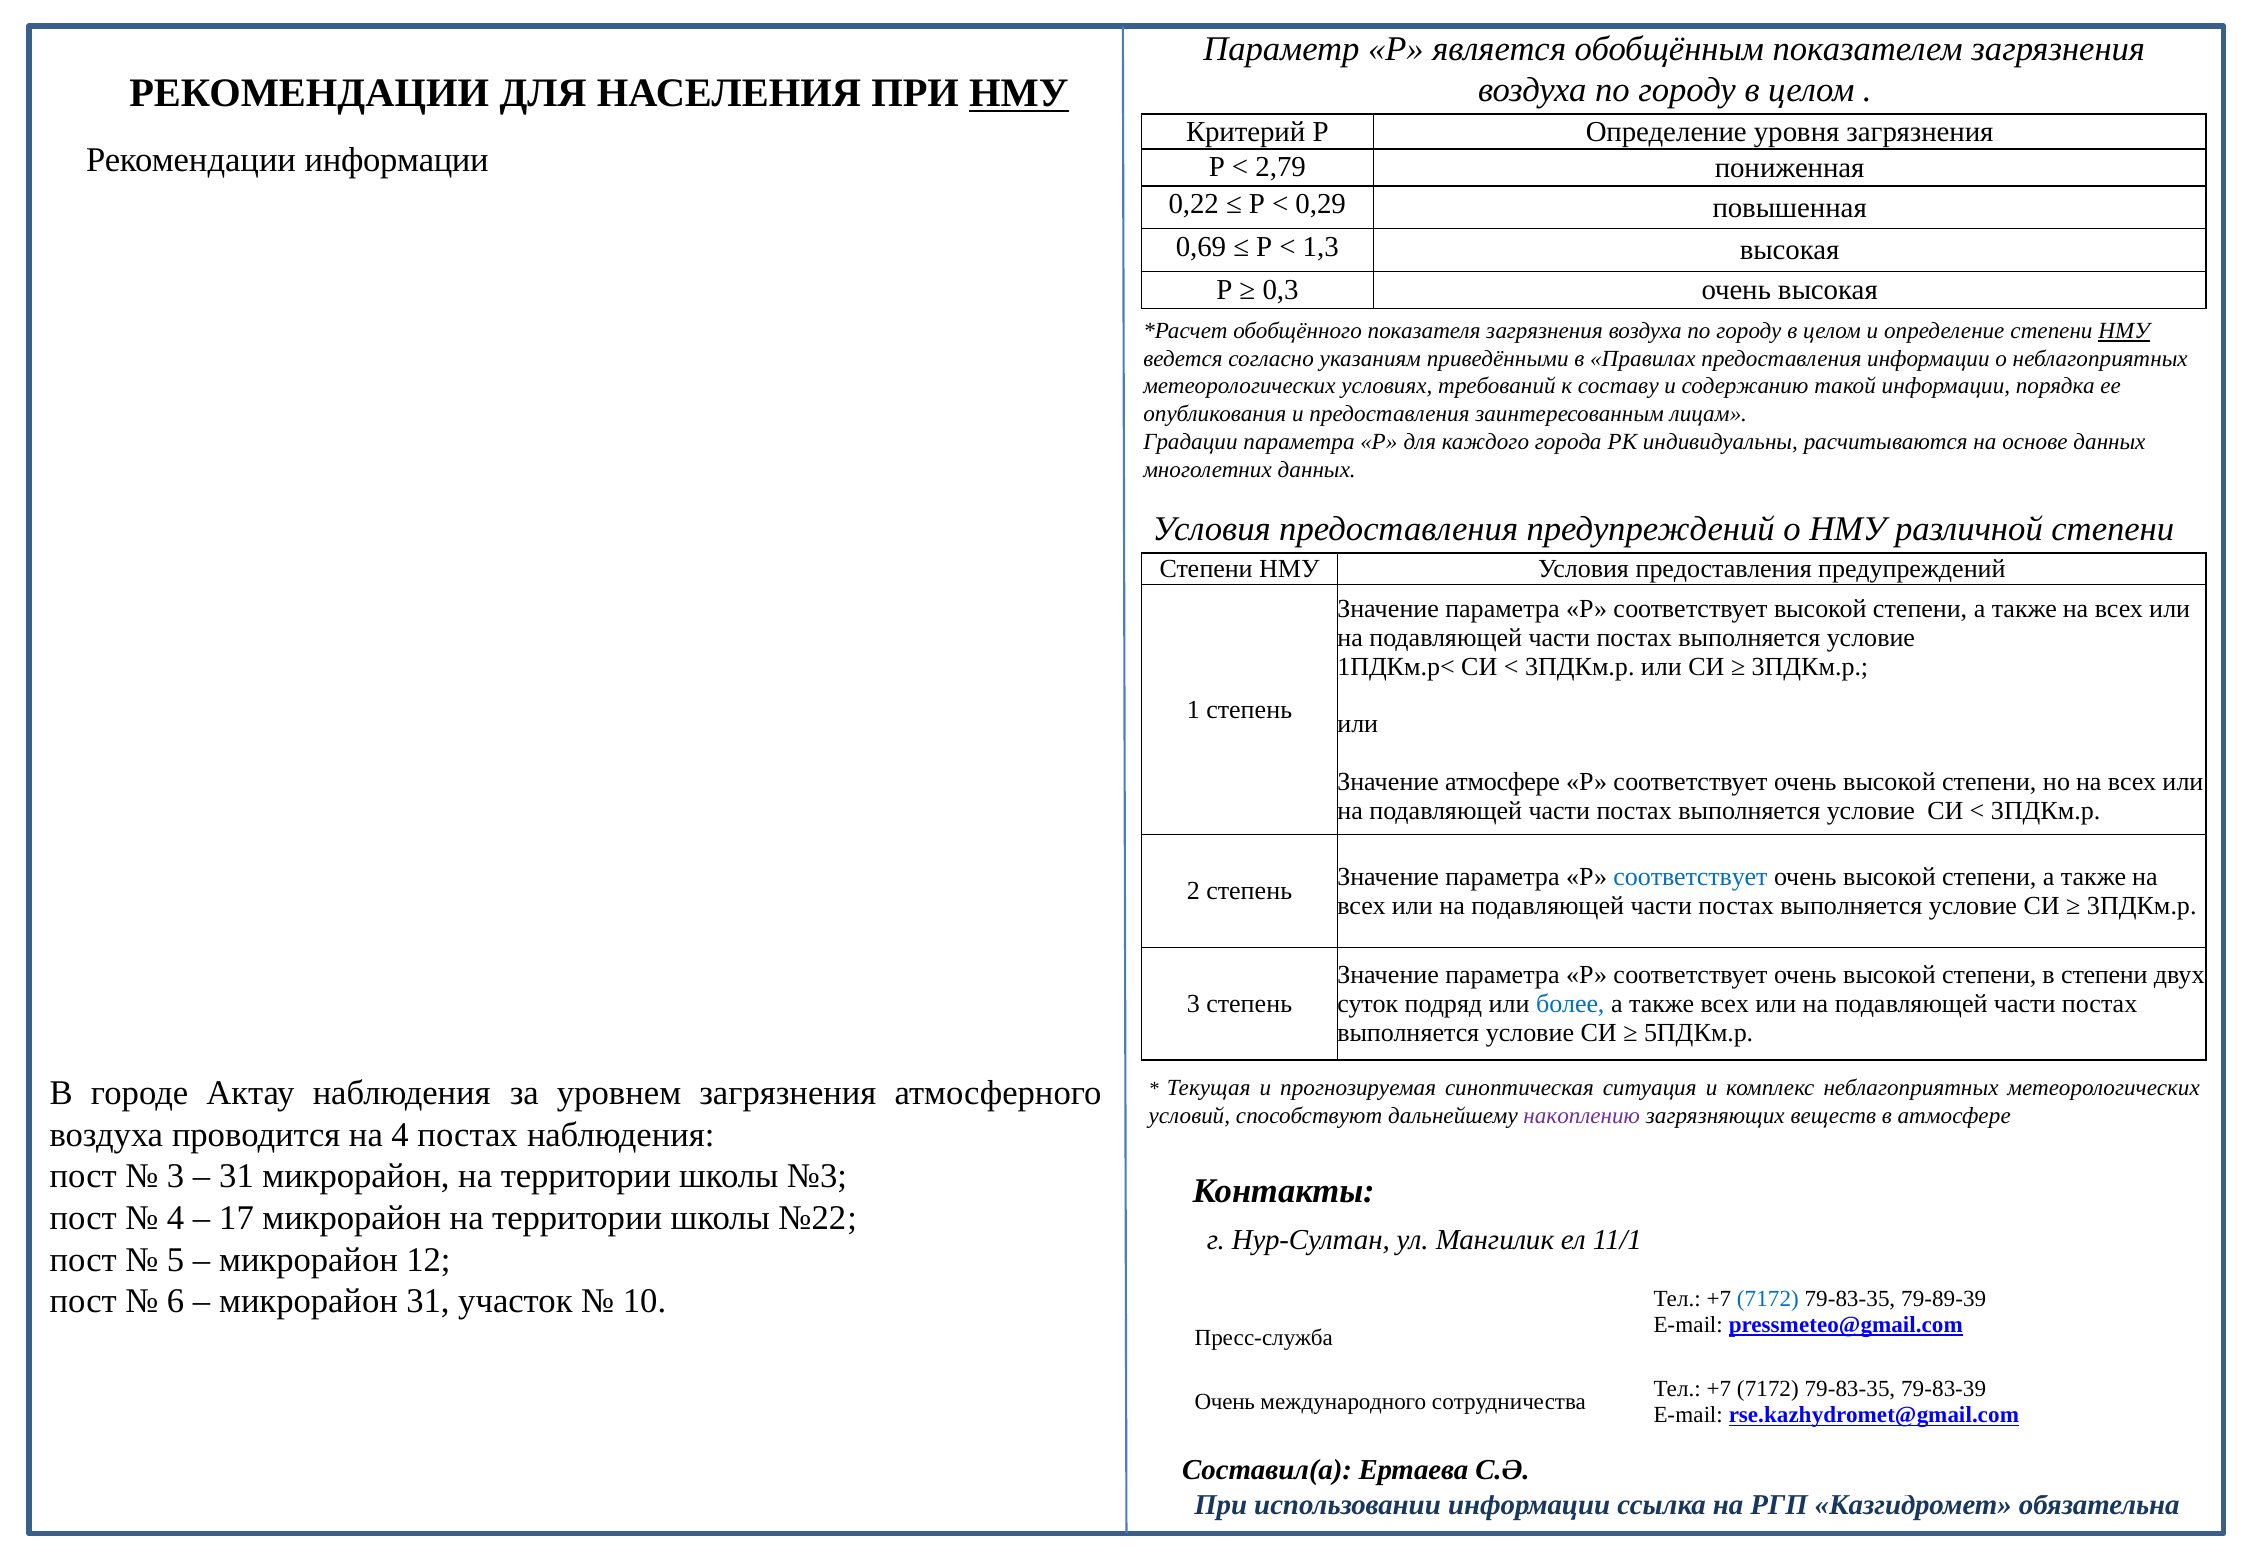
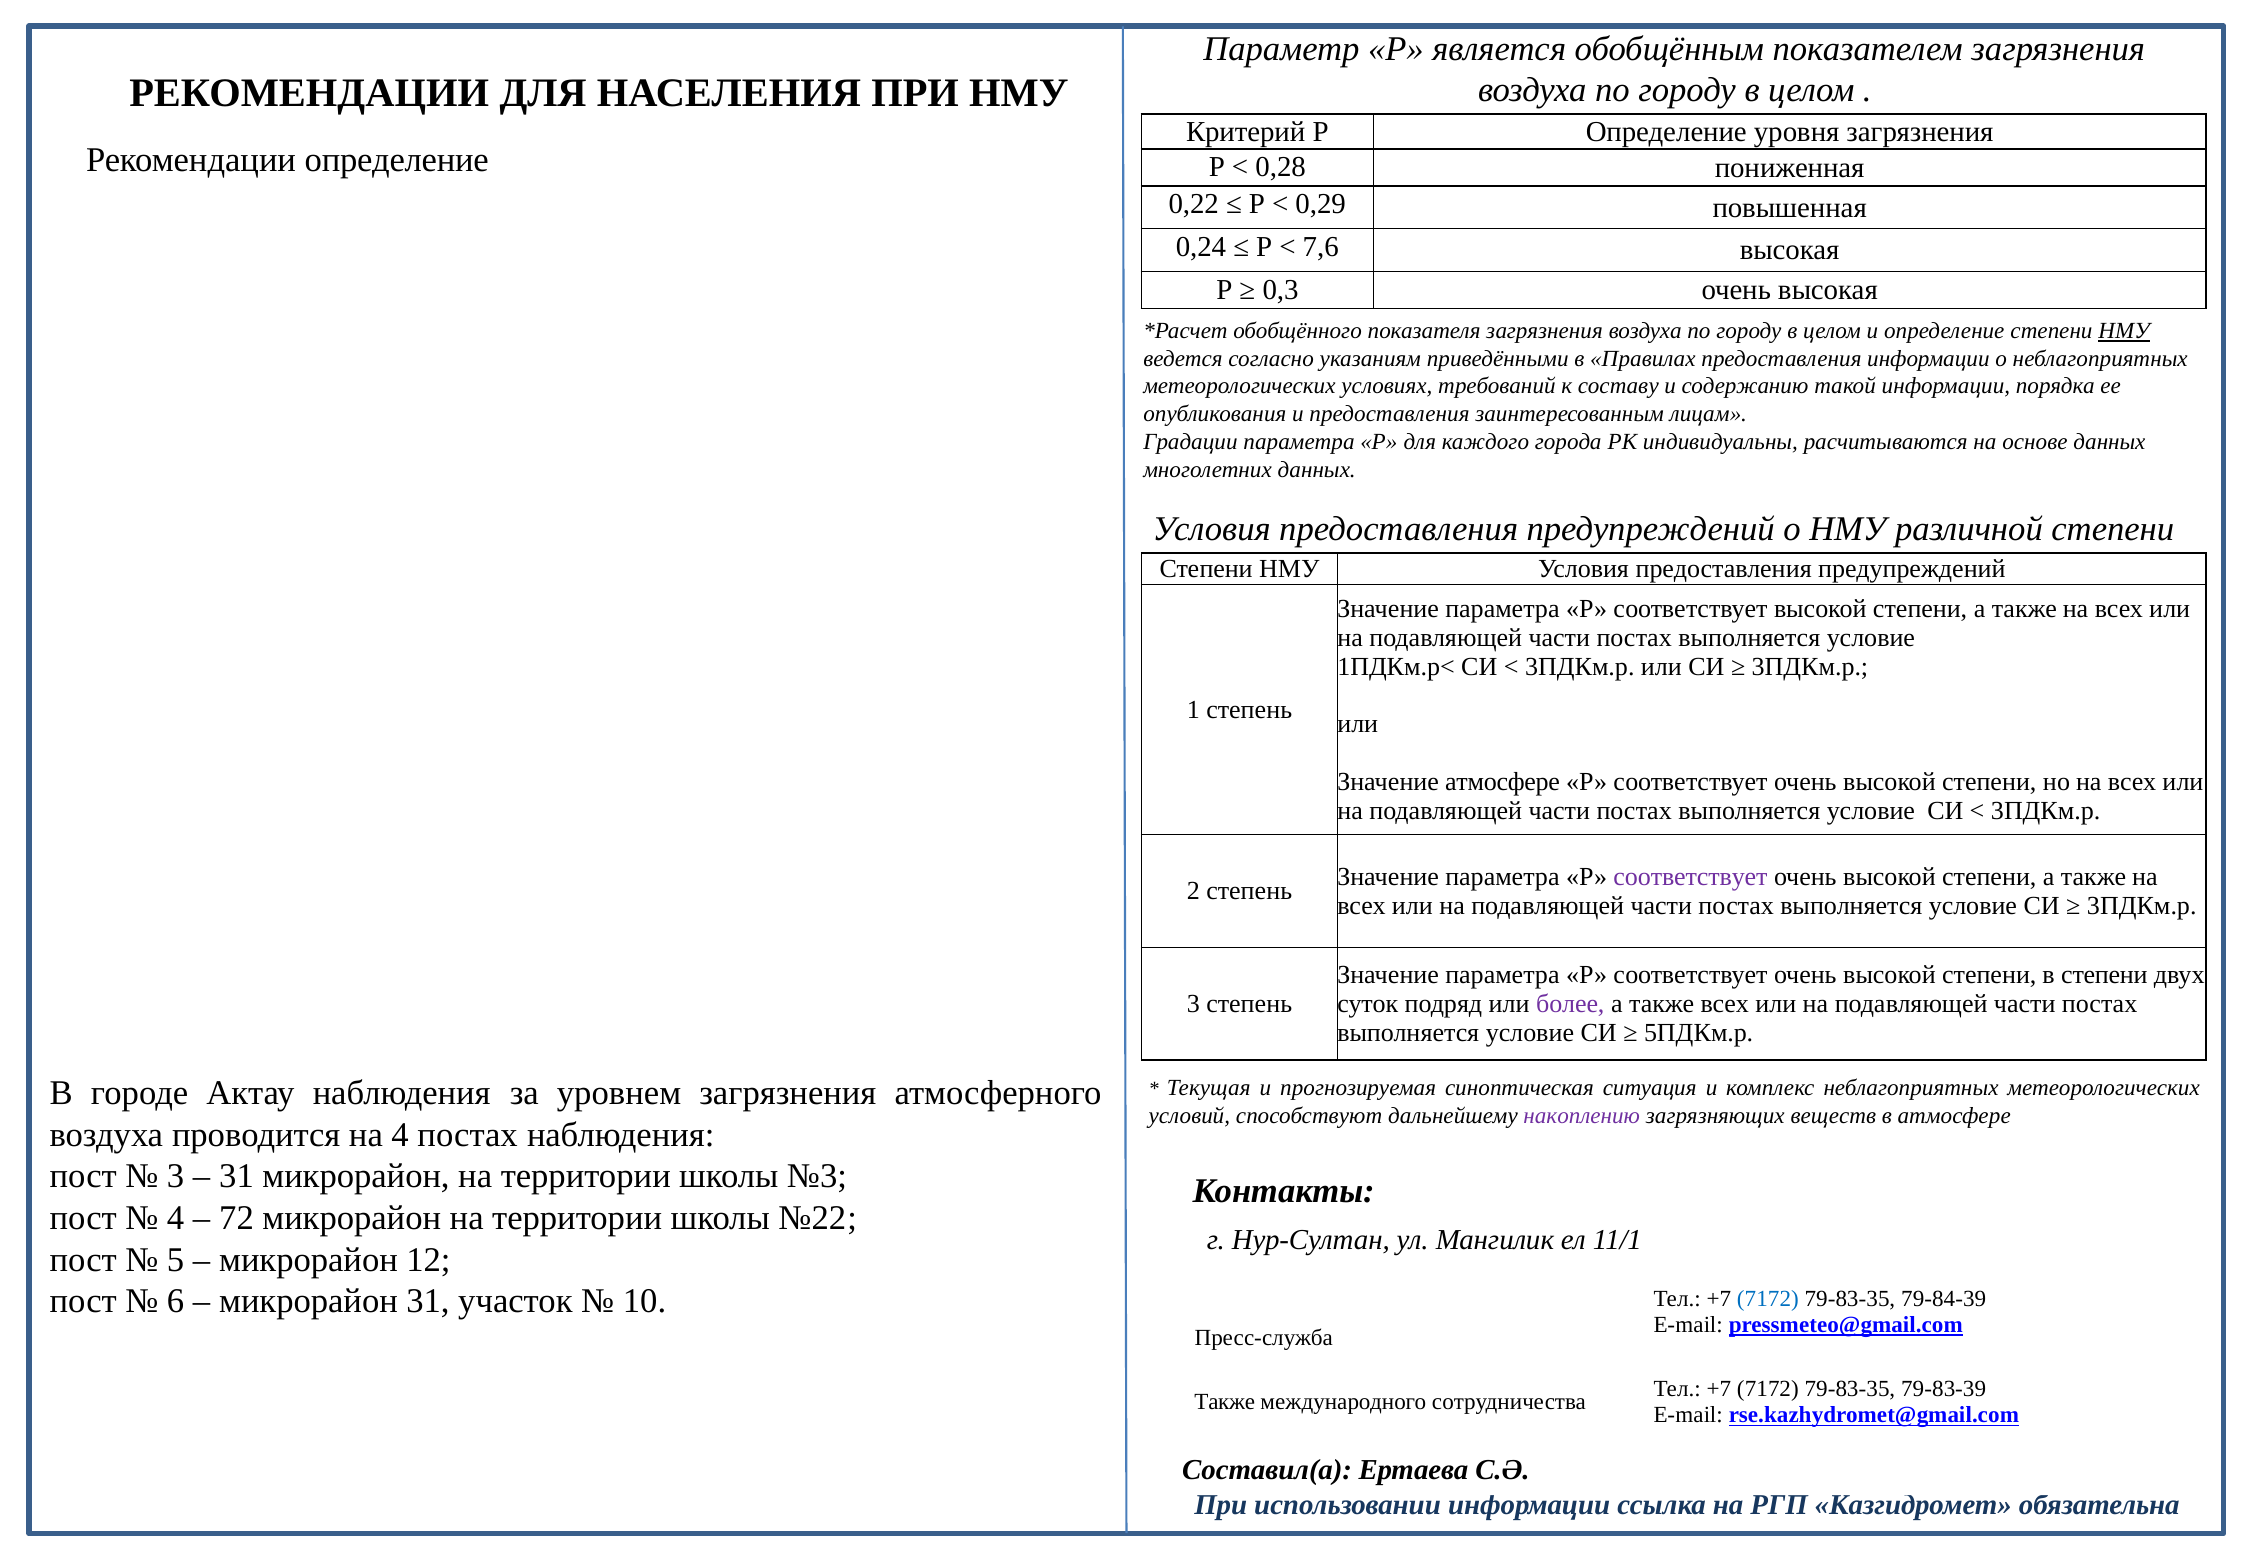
НМУ at (1019, 93) underline: present -> none
Рекомендации информации: информации -> определение
2,79: 2,79 -> 0,28
0,69: 0,69 -> 0,24
1,3: 1,3 -> 7,6
соответствует at (1691, 877) colour: blue -> purple
более colour: blue -> purple
17: 17 -> 72
79-89-39: 79-89-39 -> 79-84-39
Очень at (1225, 1402): Очень -> Также
